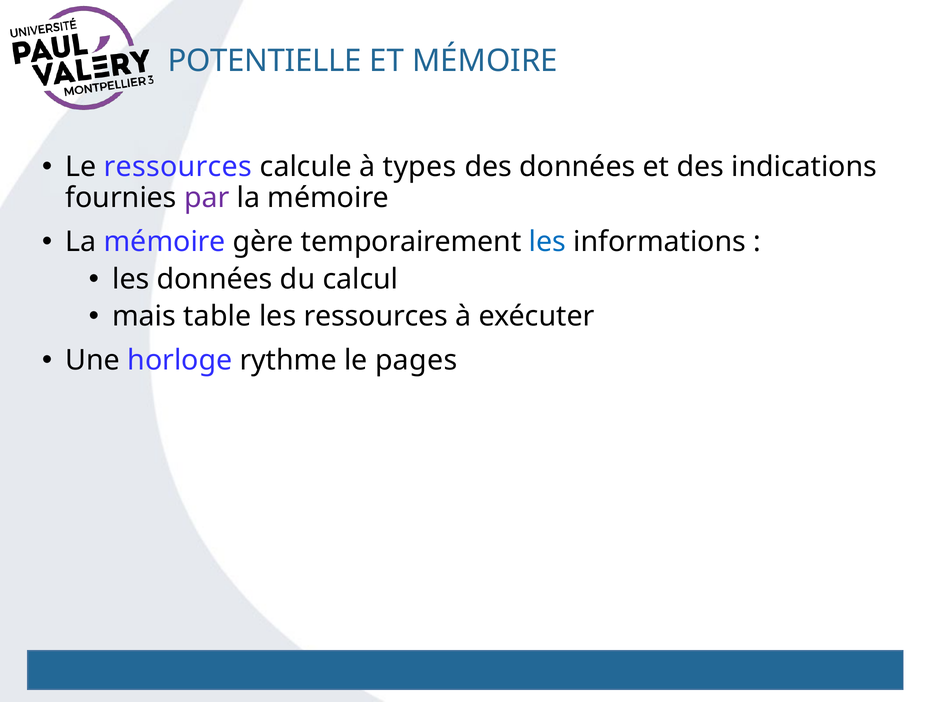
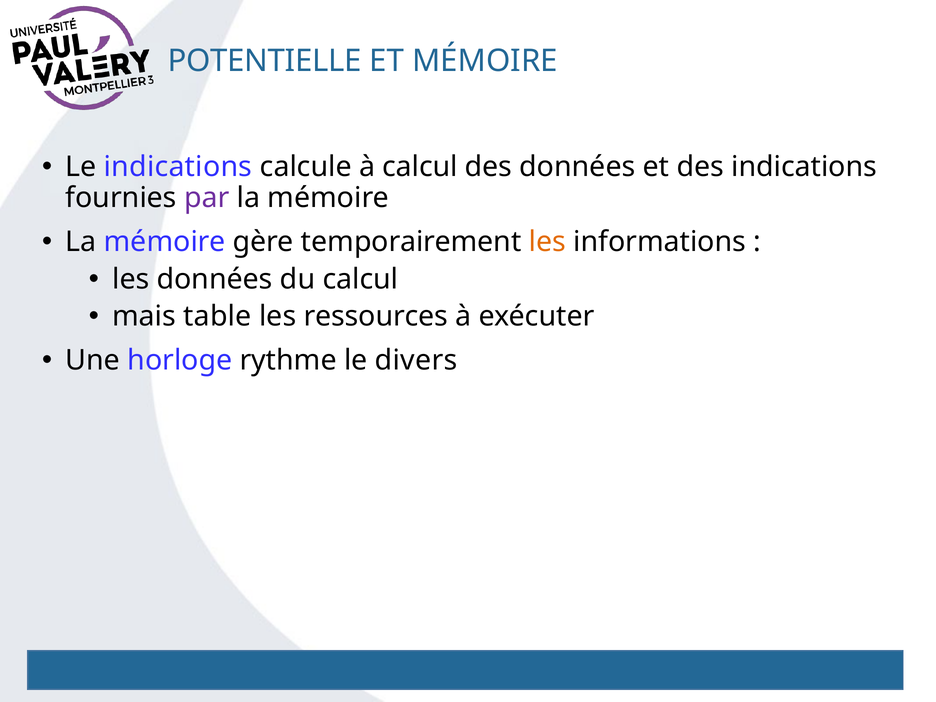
Le ressources: ressources -> indications
à types: types -> calcul
les at (547, 242) colour: blue -> orange
pages: pages -> divers
